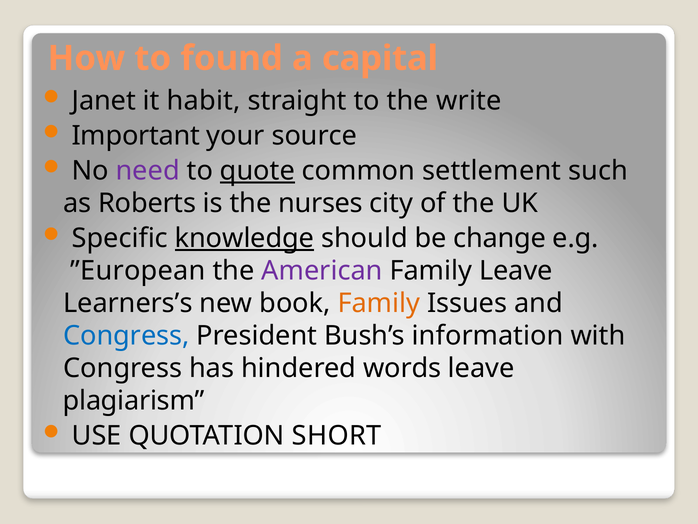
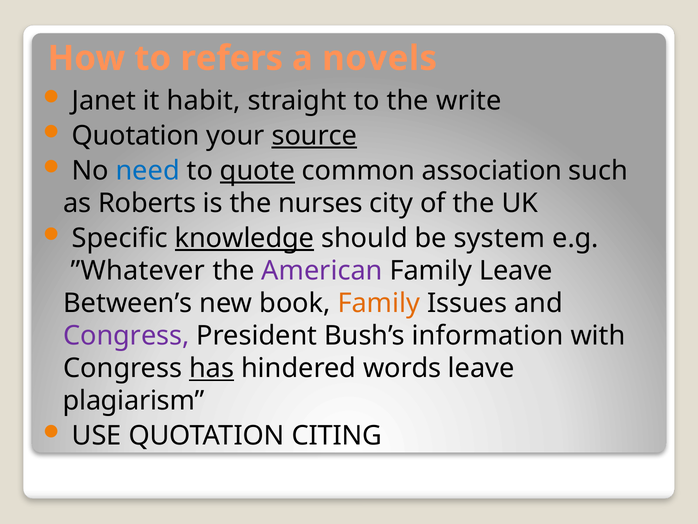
found: found -> refers
capital: capital -> novels
Important at (136, 136): Important -> Quotation
source underline: none -> present
need colour: purple -> blue
settlement: settlement -> association
change: change -> system
”European: ”European -> ”Whatever
Learners’s: Learners’s -> Between’s
Congress at (126, 336) colour: blue -> purple
has underline: none -> present
SHORT: SHORT -> CITING
